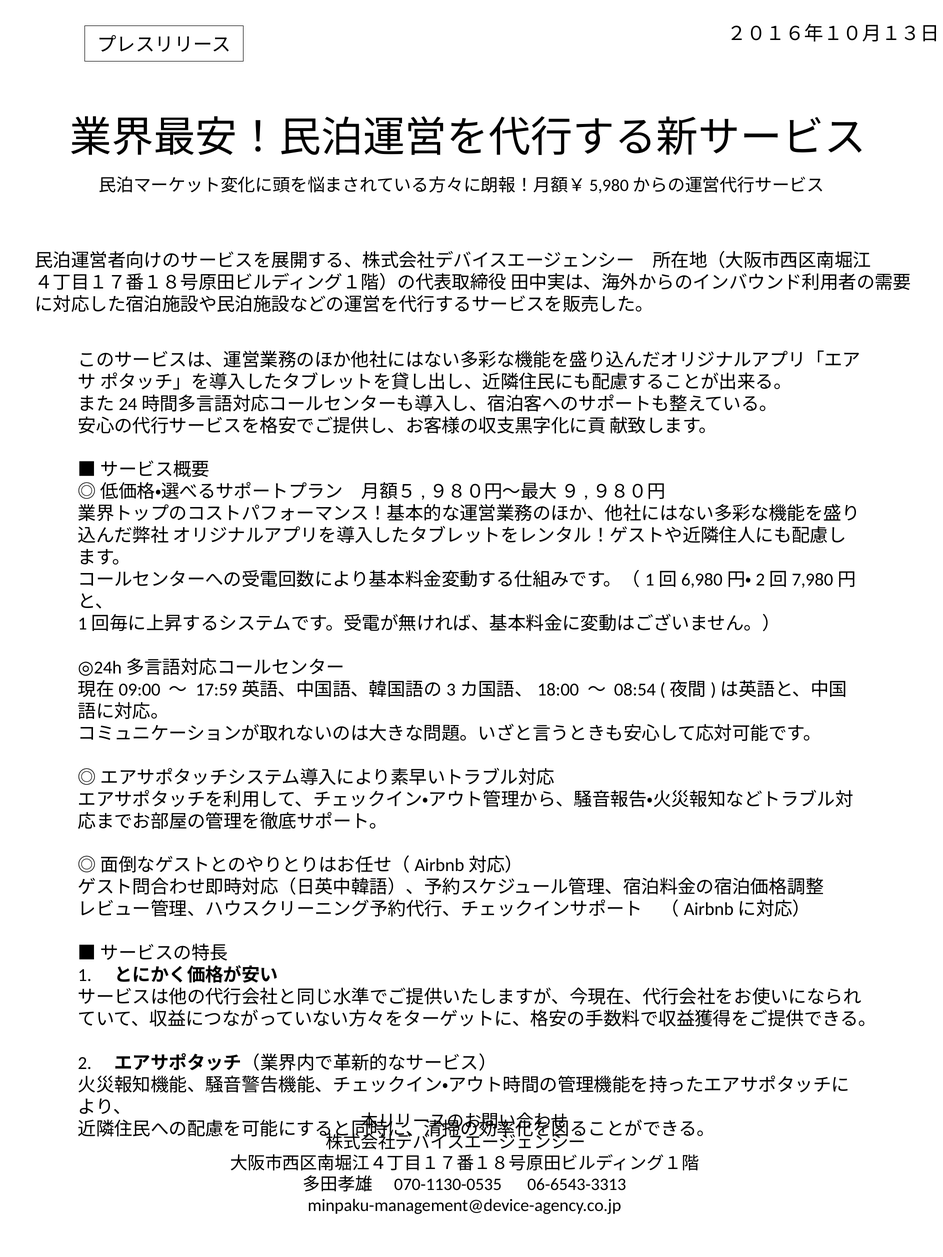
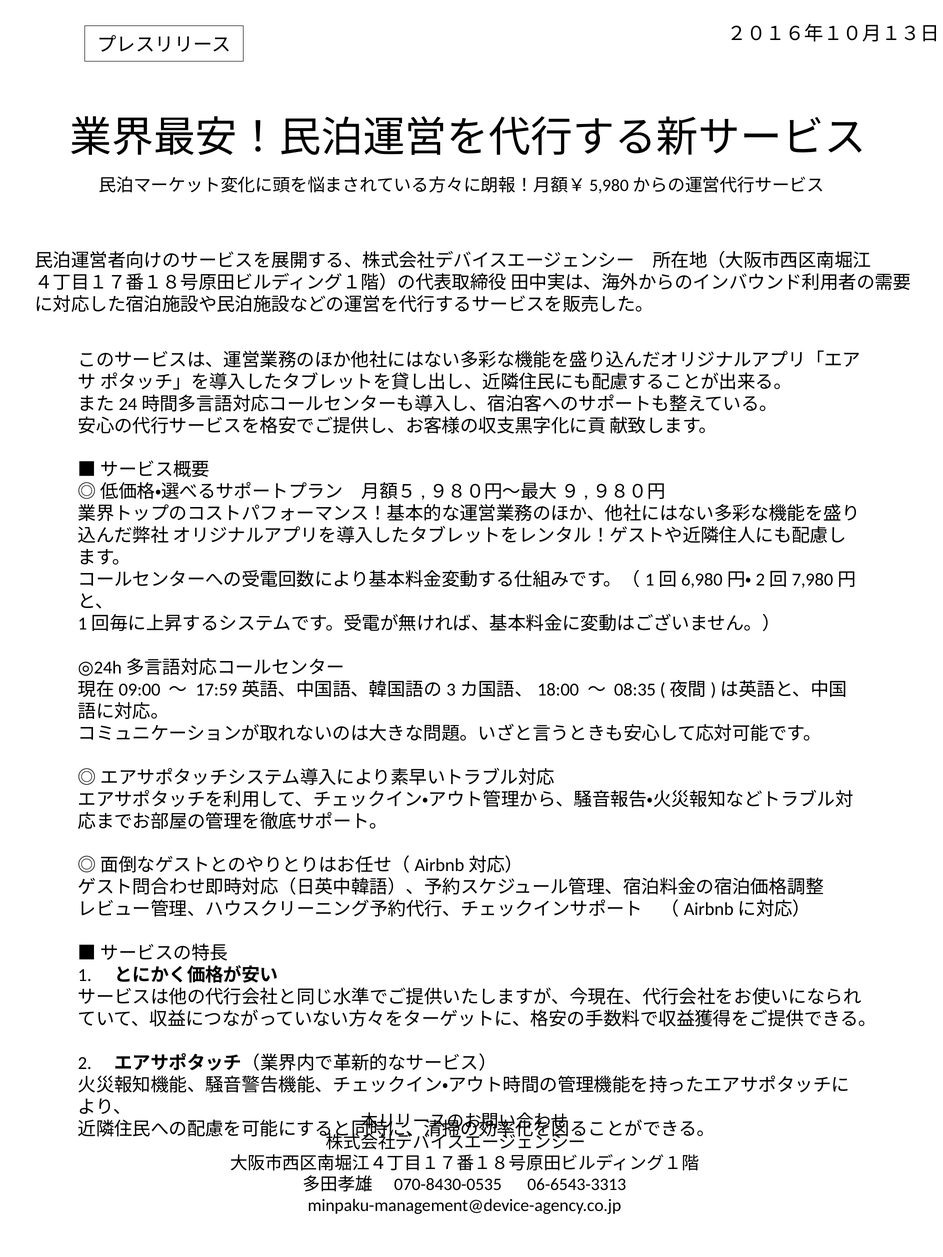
08:54: 08:54 -> 08:35
070-1130-0535: 070-1130-0535 -> 070-8430-0535
